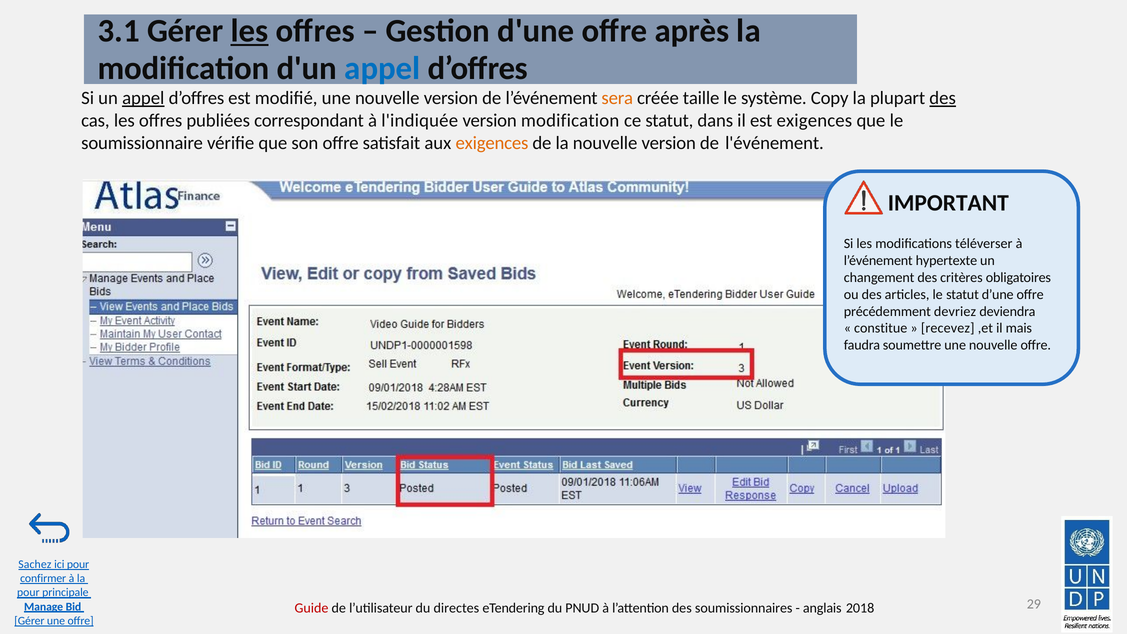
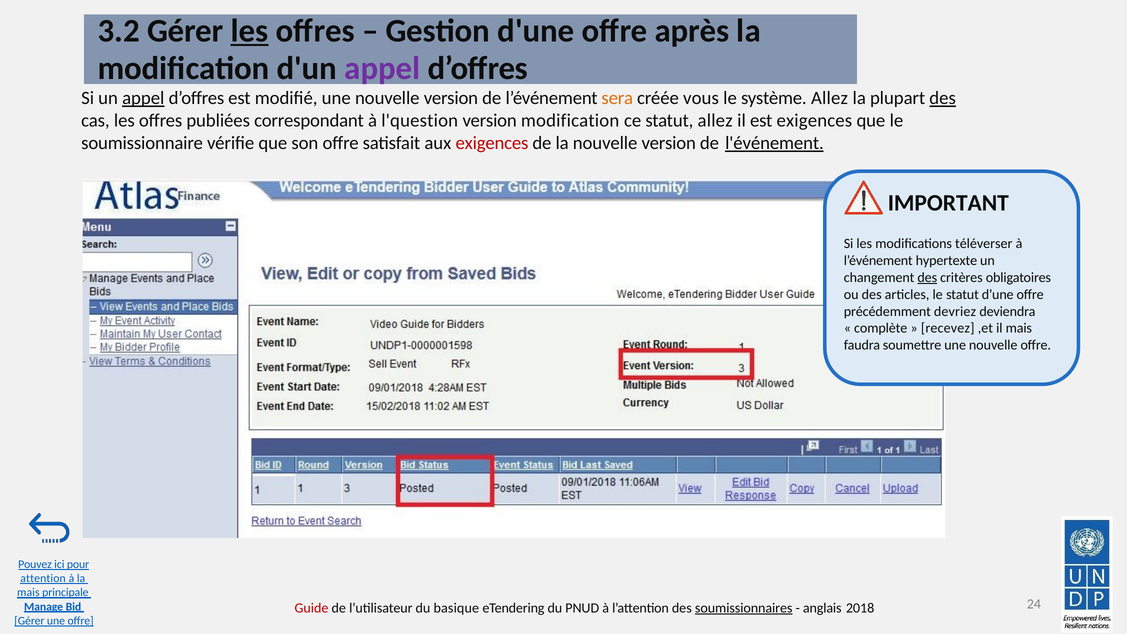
3.1: 3.1 -> 3.2
appel at (382, 68) colour: blue -> purple
taille: taille -> vous
système Copy: Copy -> Allez
l'indiquée: l'indiquée -> l'question
statut dans: dans -> allez
exigences at (492, 143) colour: orange -> red
l'événement underline: none -> present
des at (927, 278) underline: none -> present
constitue: constitue -> complète
Sachez: Sachez -> Pouvez
confirmer: confirmer -> attention
pour at (28, 592): pour -> mais
directes: directes -> basique
soumissionnaires underline: none -> present
29: 29 -> 24
